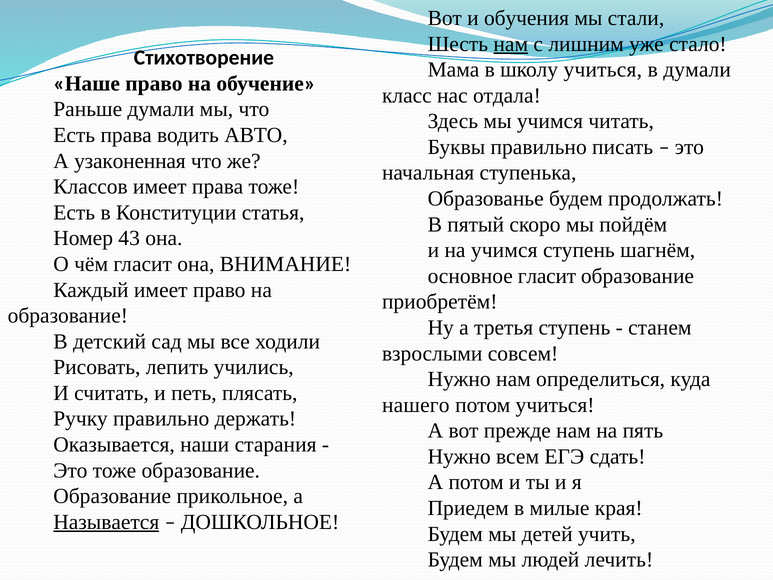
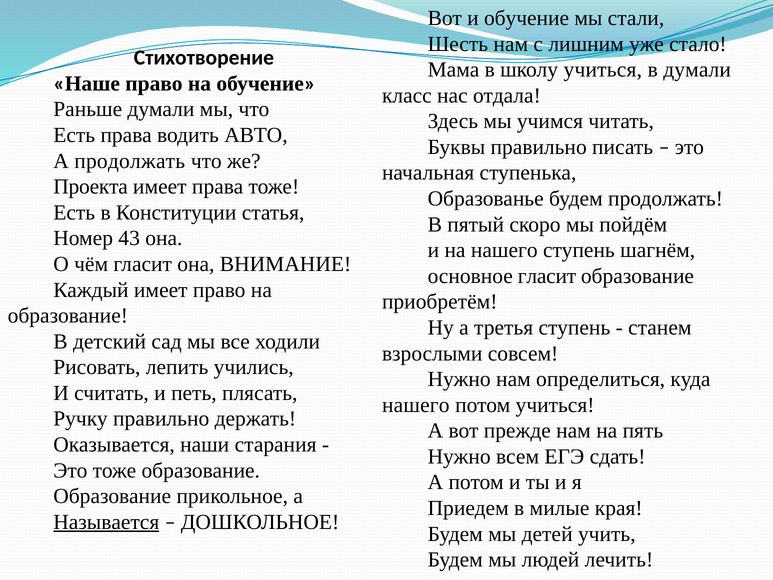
и обучения: обучения -> обучение
нам at (511, 44) underline: present -> none
А узаконенная: узаконенная -> продолжать
Классов: Классов -> Проекта
на учимся: учимся -> нашего
